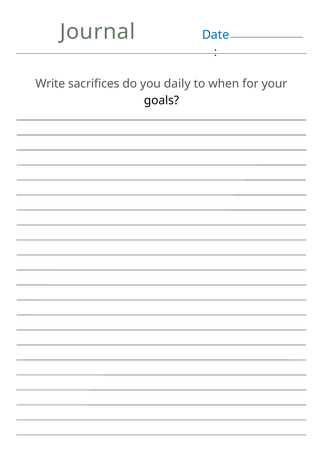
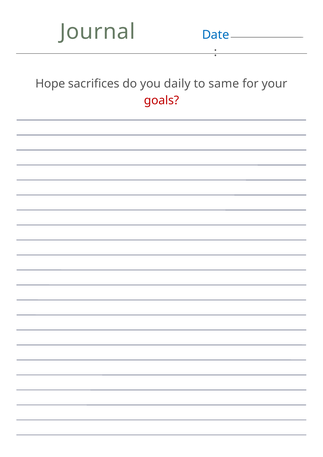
Write: Write -> Hope
when: when -> same
goals colour: black -> red
